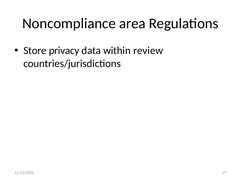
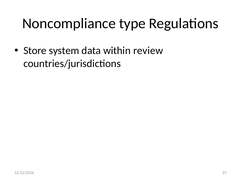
area: area -> type
privacy: privacy -> system
